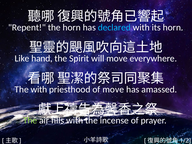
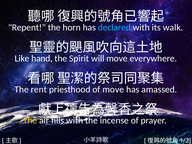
its horn: horn -> walk
The with: with -> rent
The at (30, 120) colour: light green -> yellow
